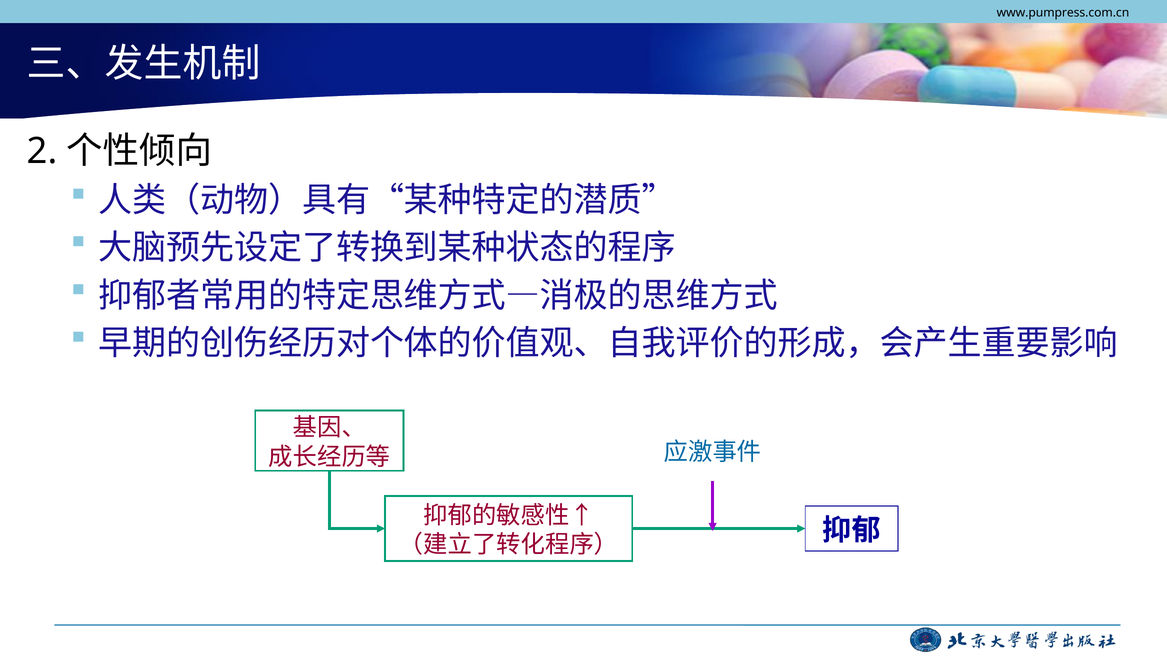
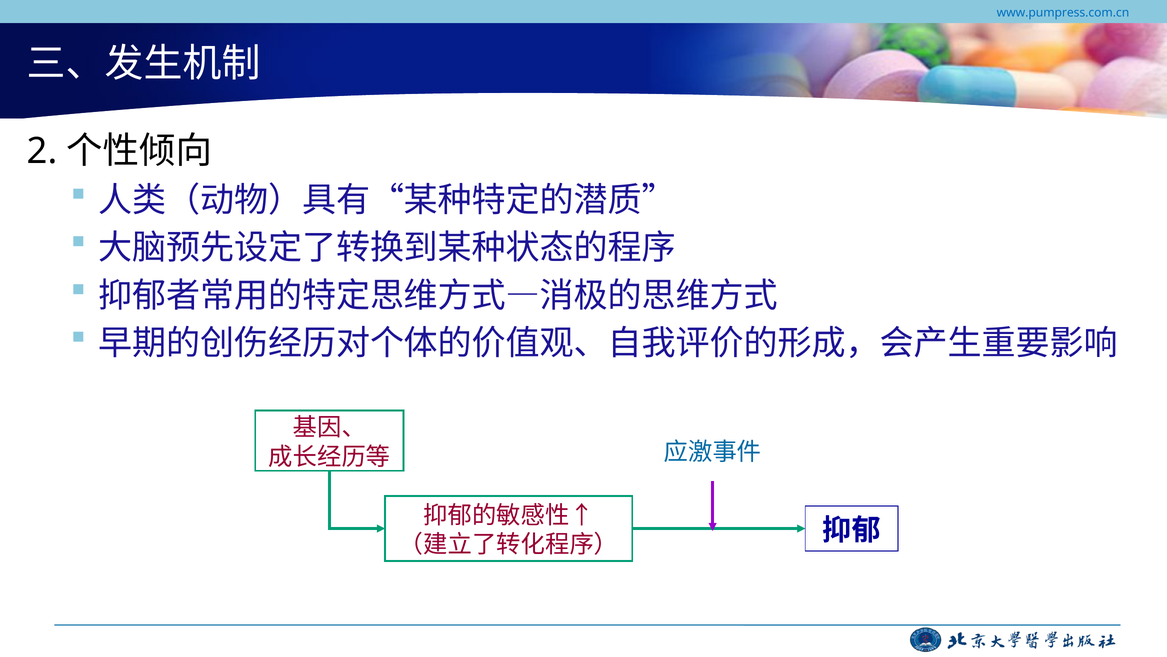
www.pumpress.com.cn colour: black -> blue
